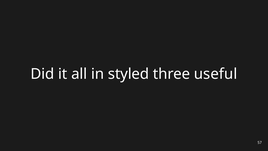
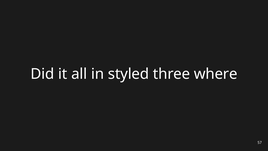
useful: useful -> where
